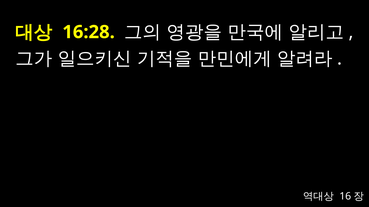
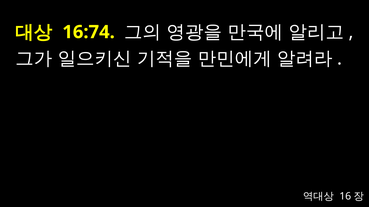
16:28: 16:28 -> 16:74
